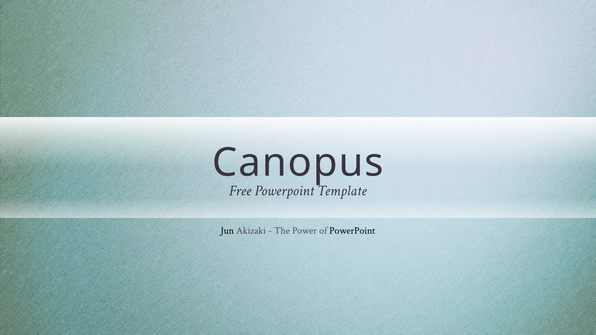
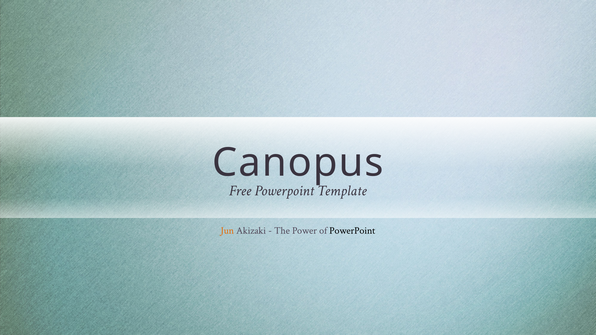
Jun colour: black -> orange
